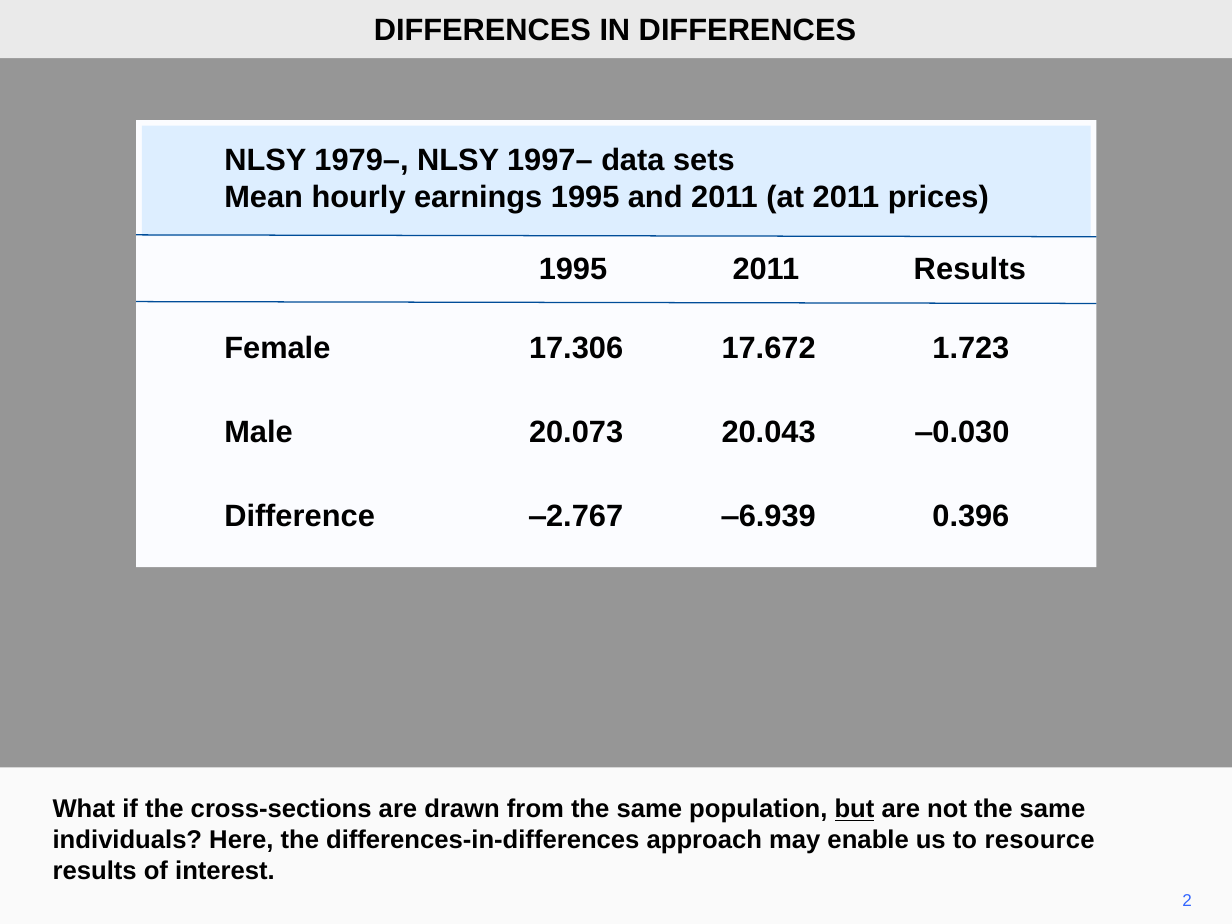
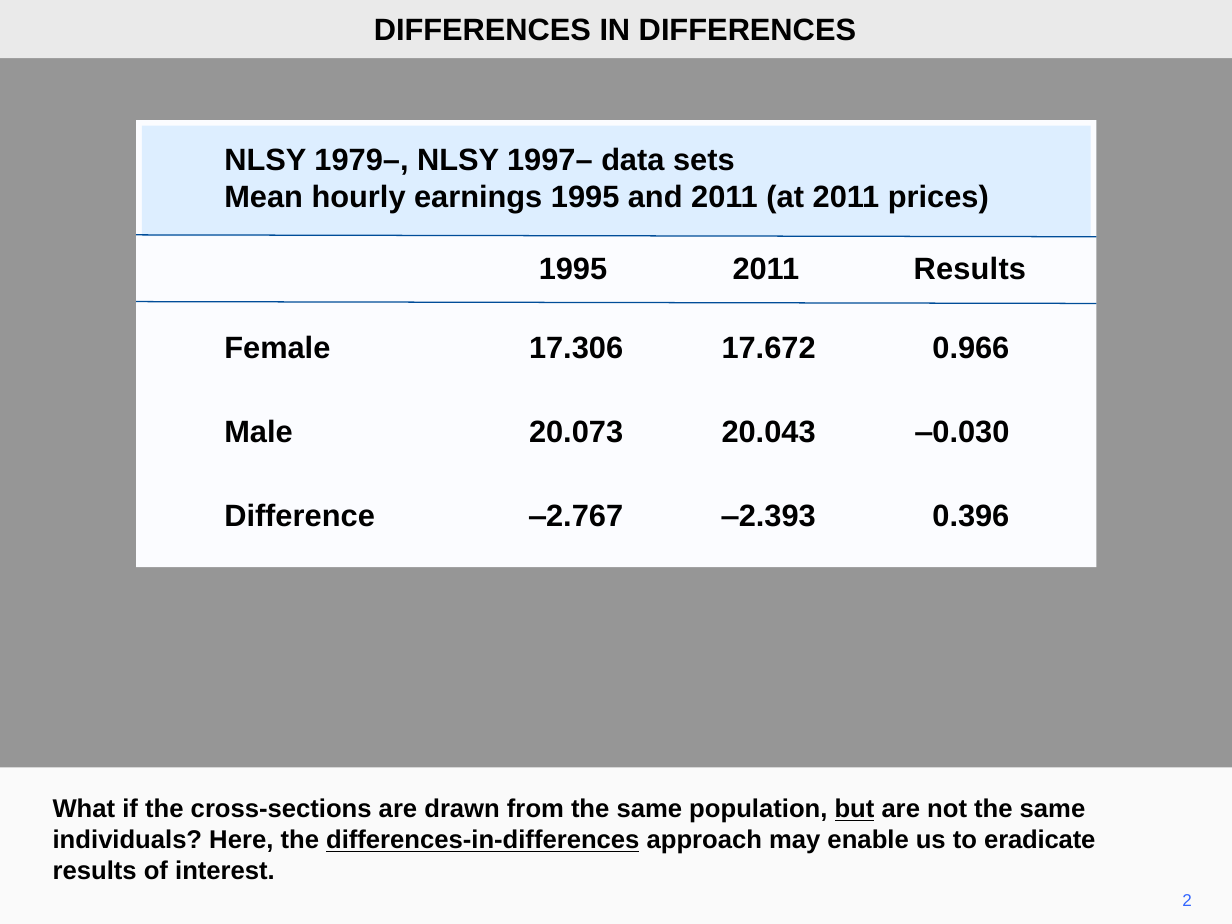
1.723: 1.723 -> 0.966
‒6.939: ‒6.939 -> ‒2.393
differences-in-differences underline: none -> present
resource: resource -> eradicate
